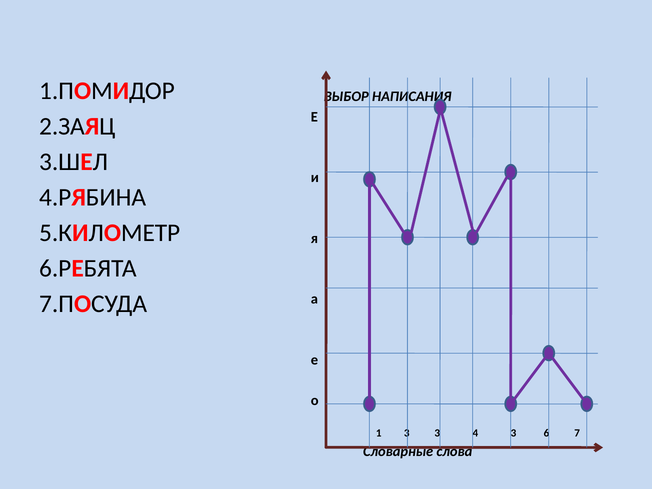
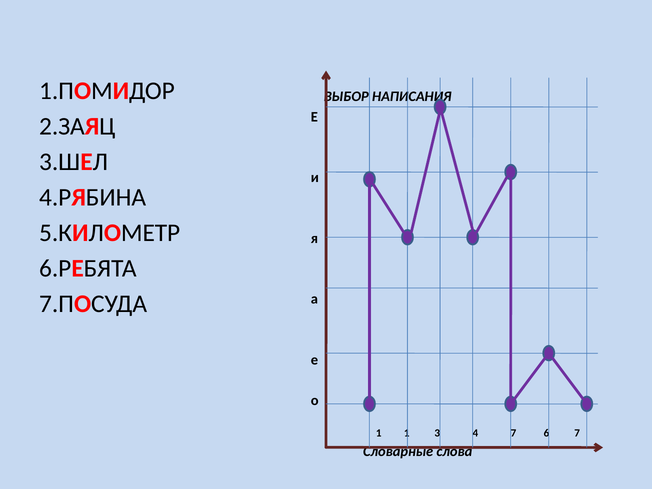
1 3: 3 -> 1
4 3: 3 -> 7
